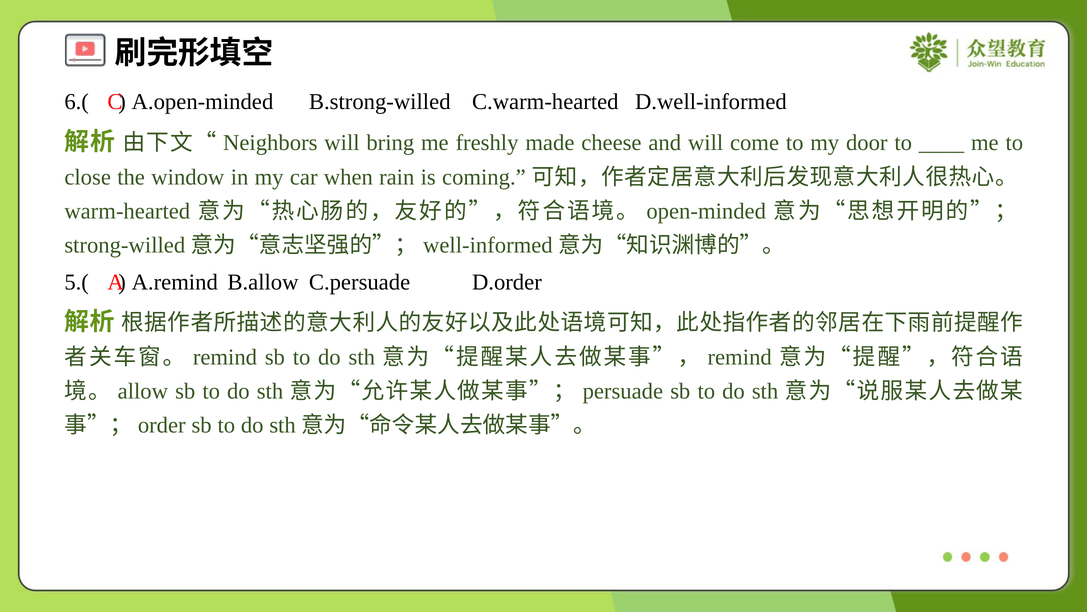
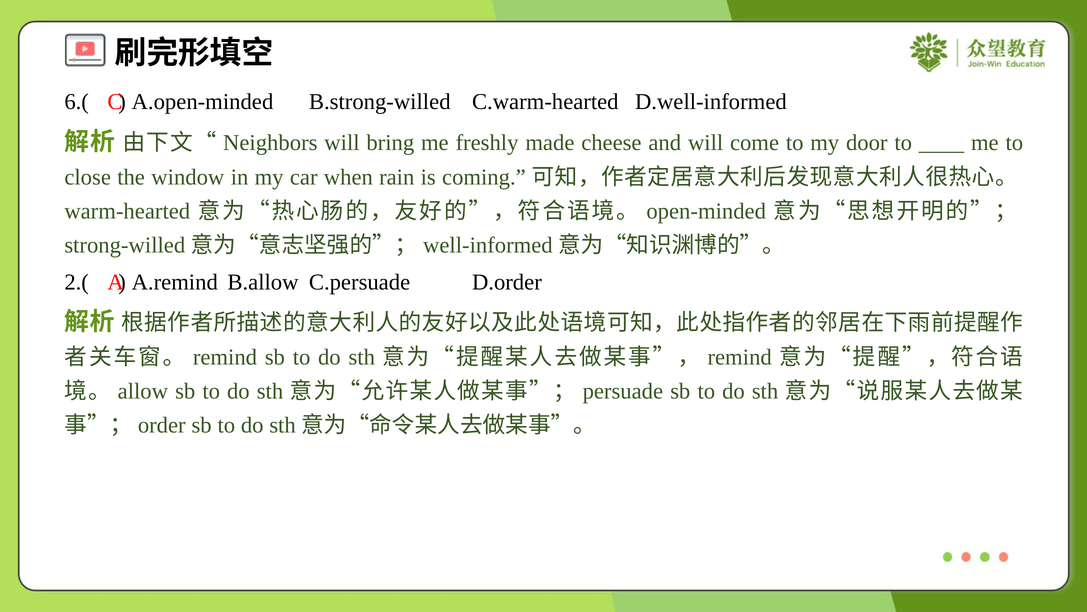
5.(: 5.( -> 2.(
